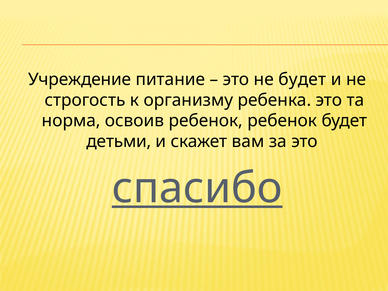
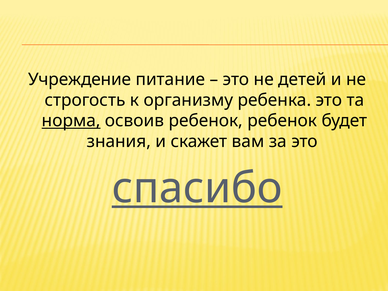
не будет: будет -> детей
норма underline: none -> present
детьми: детьми -> знания
